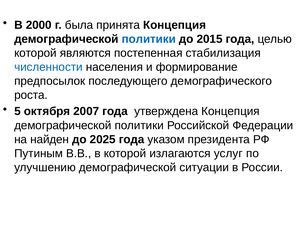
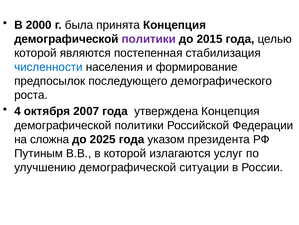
политики at (149, 39) colour: blue -> purple
5: 5 -> 4
найден: найден -> сложна
